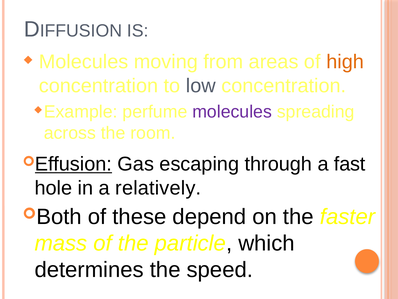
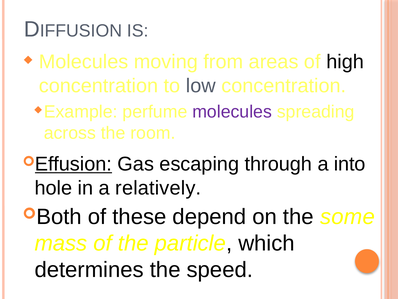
high colour: orange -> black
fast: fast -> into
faster: faster -> some
